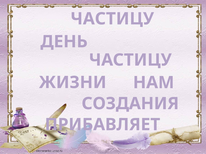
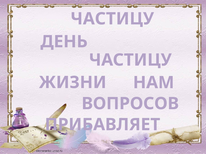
СОЗДАНИЯ: СОЗДАНИЯ -> ВОПРОСОВ
